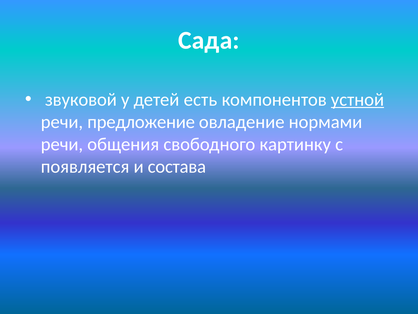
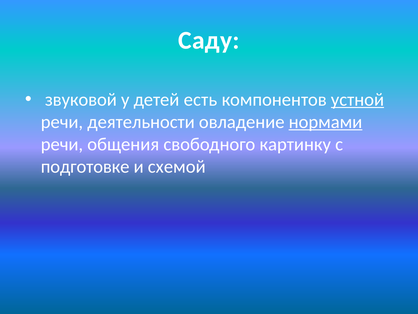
Сада: Сада -> Саду
предложение: предложение -> деятельности
нормами underline: none -> present
появляется: появляется -> подготовке
состава: состава -> схемой
